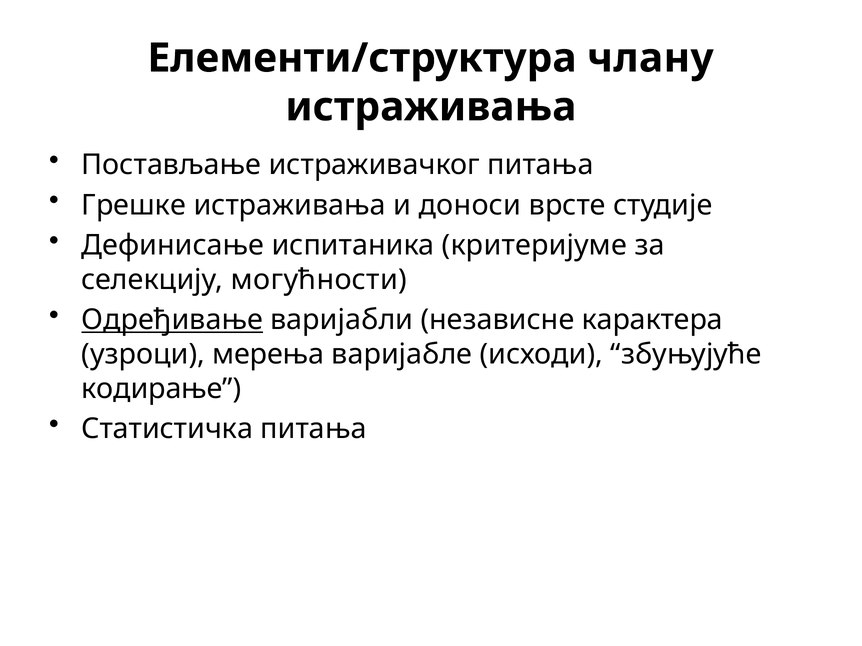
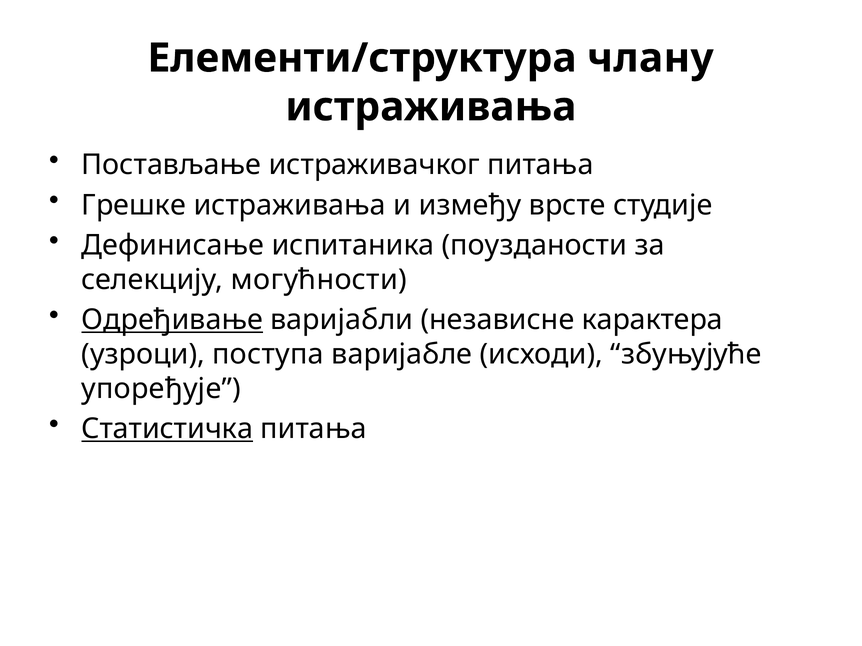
доноси: доноси -> између
критеријуме: критеријуме -> поузданости
мерења: мерења -> поступа
кодирање: кодирање -> упоређује
Статистичка underline: none -> present
